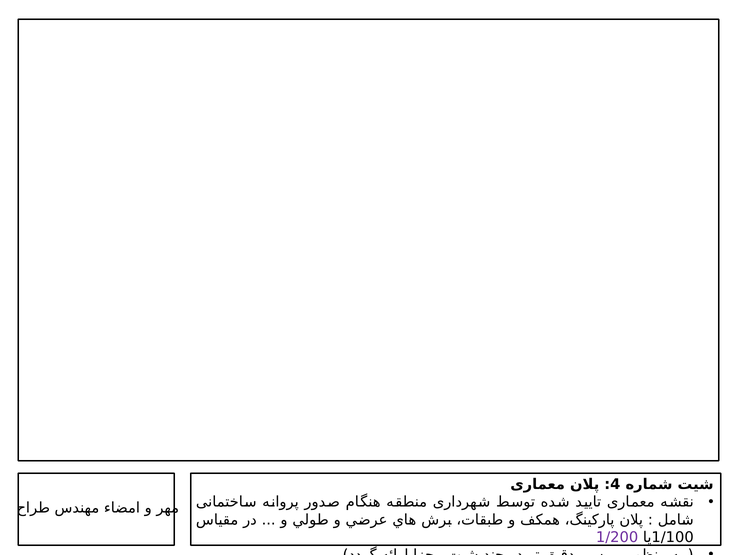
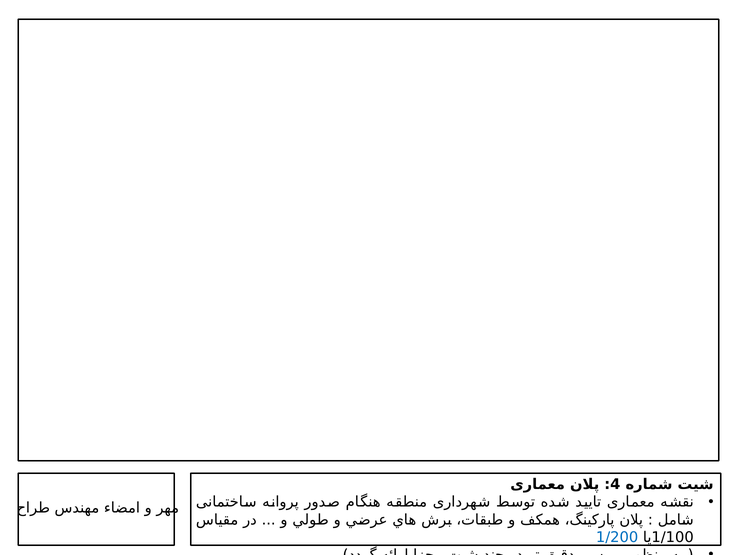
1/200 colour: purple -> blue
